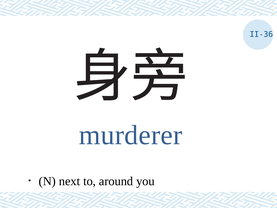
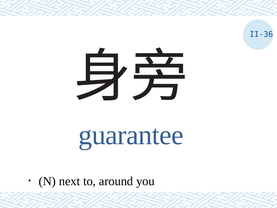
murderer: murderer -> guarantee
